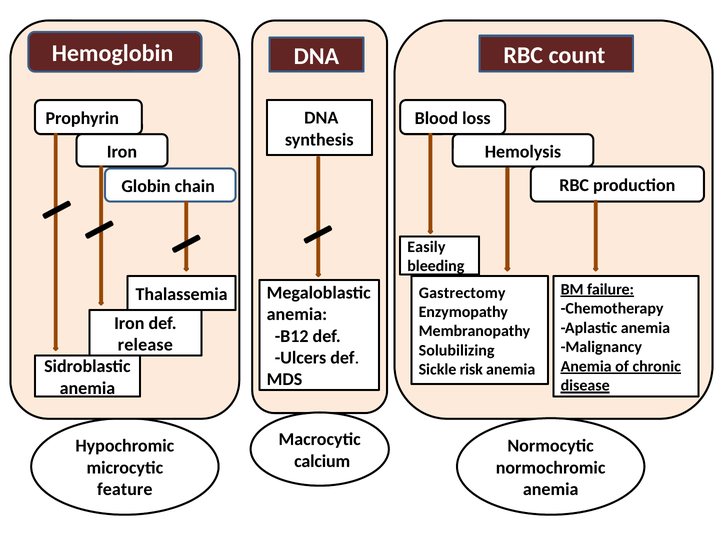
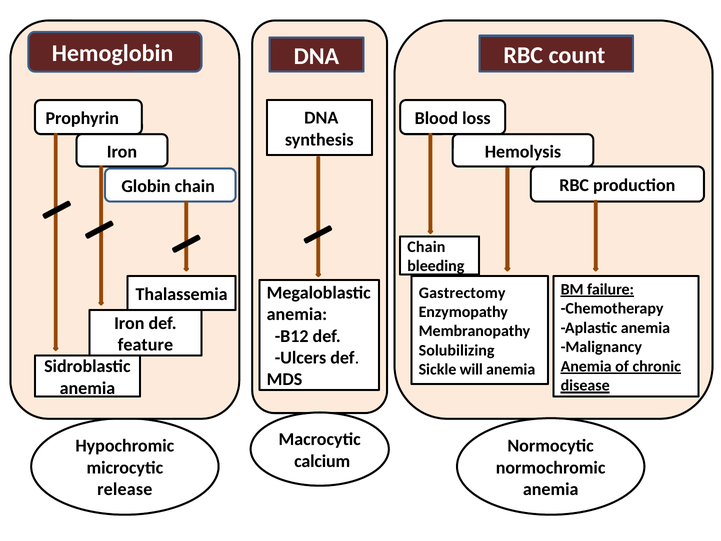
Easily at (426, 247): Easily -> Chain
release: release -> feature
risk: risk -> will
feature: feature -> release
